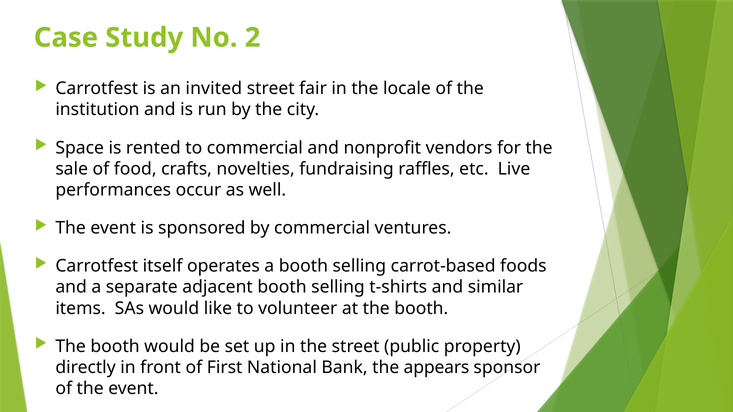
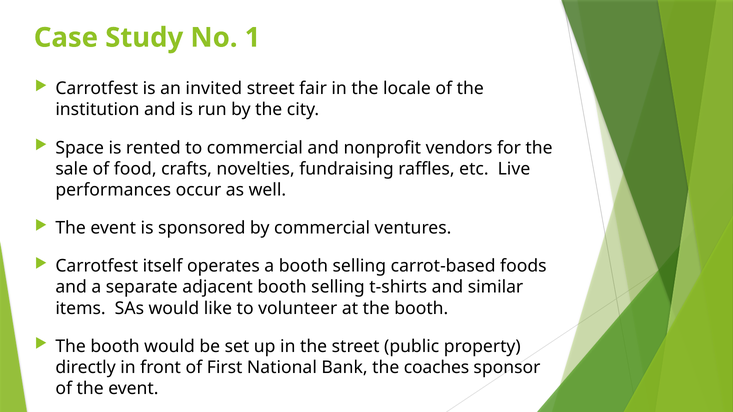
2: 2 -> 1
appears: appears -> coaches
